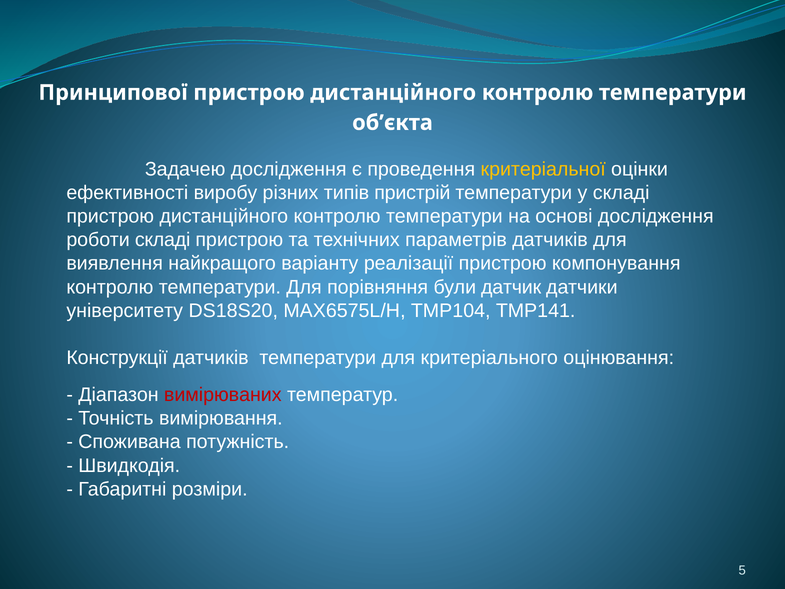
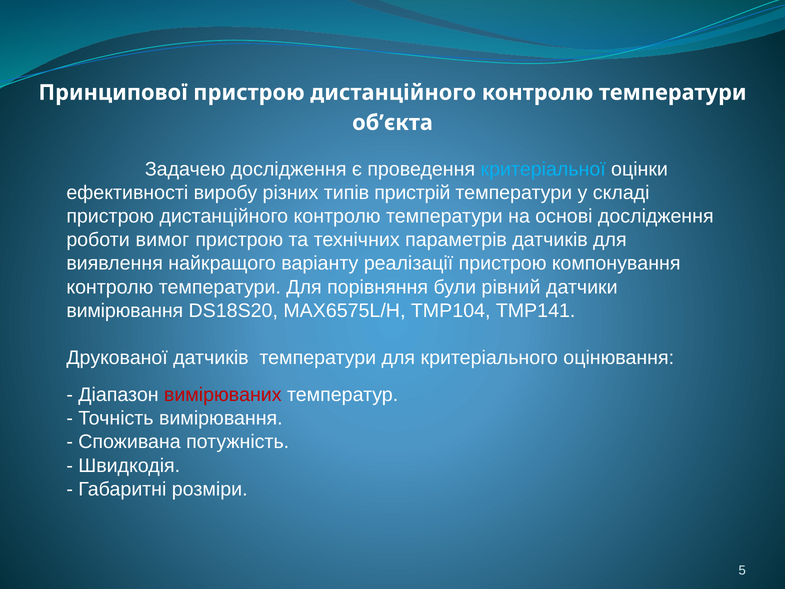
критеріальної colour: yellow -> light blue
роботи складі: складі -> вимог
датчик: датчик -> рівний
університету at (125, 310): університету -> вимірювання
Конструкції: Конструкції -> Друкованої
